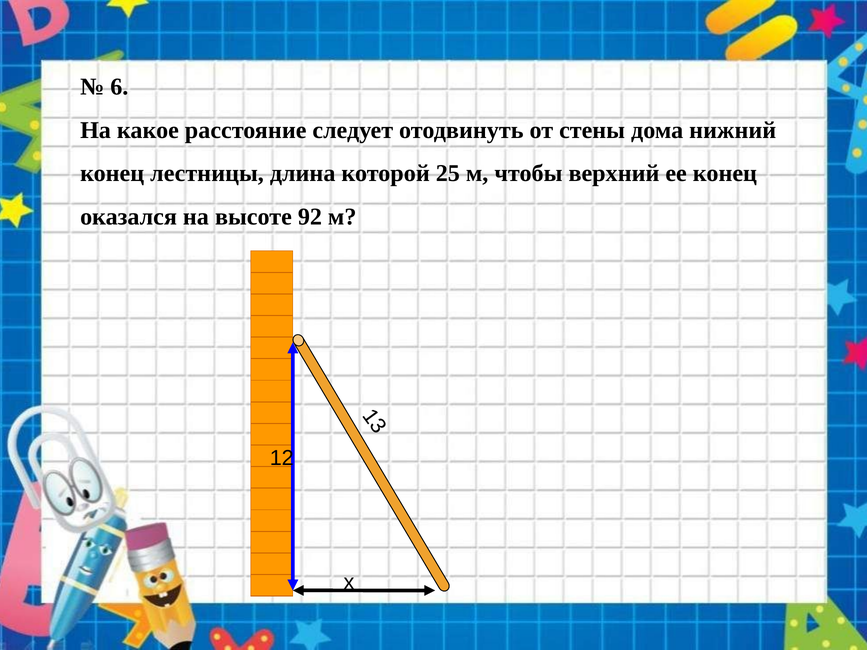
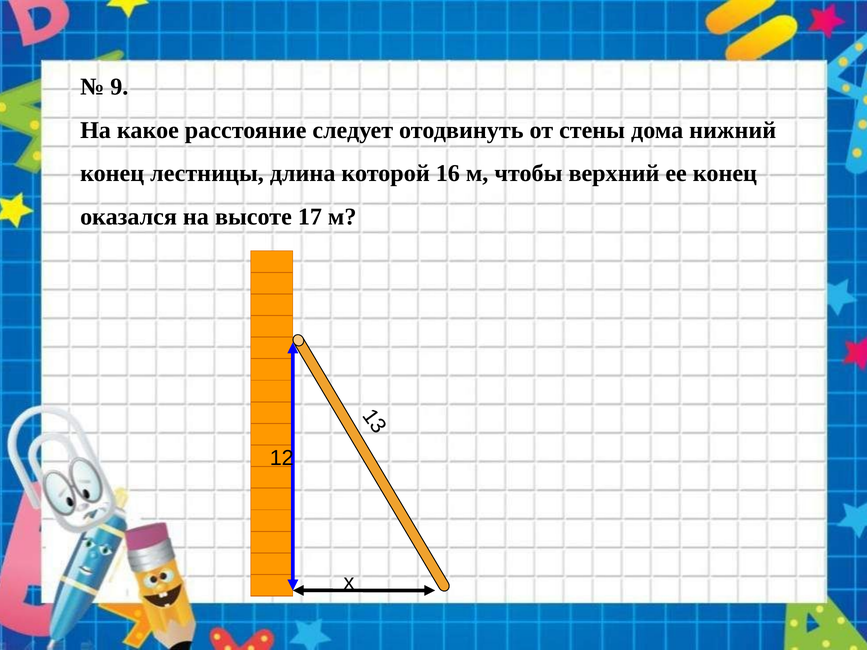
6: 6 -> 9
25: 25 -> 16
92: 92 -> 17
